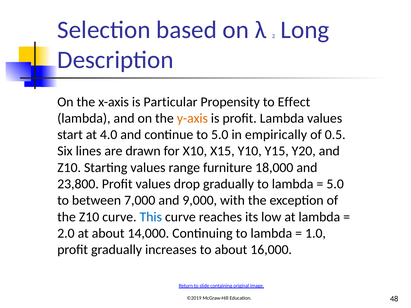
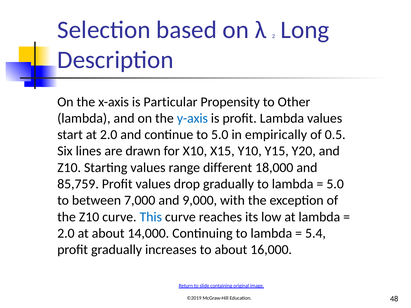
Effect: Effect -> Other
y-axis colour: orange -> blue
at 4.0: 4.0 -> 2.0
furniture: furniture -> different
23,800: 23,800 -> 85,759
1.0: 1.0 -> 5.4
